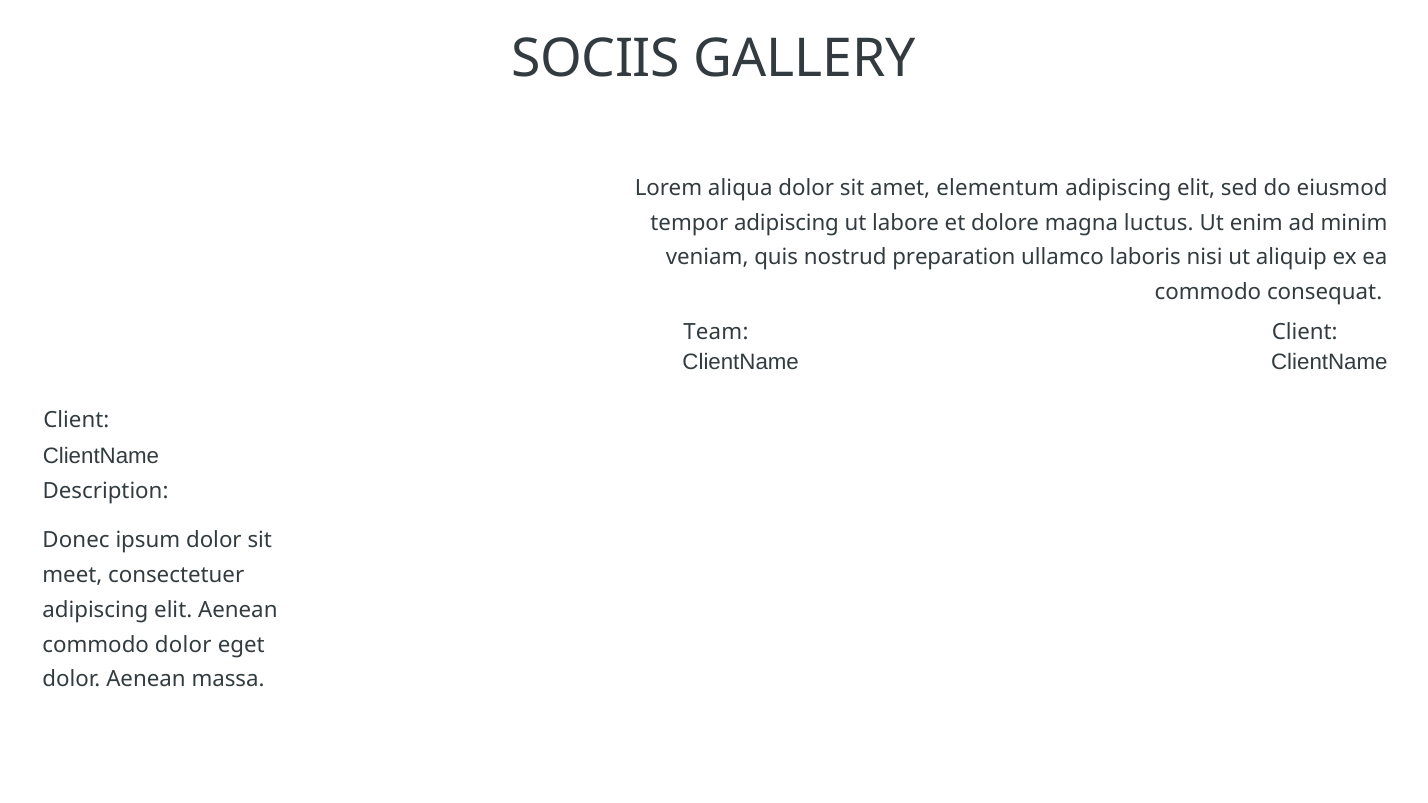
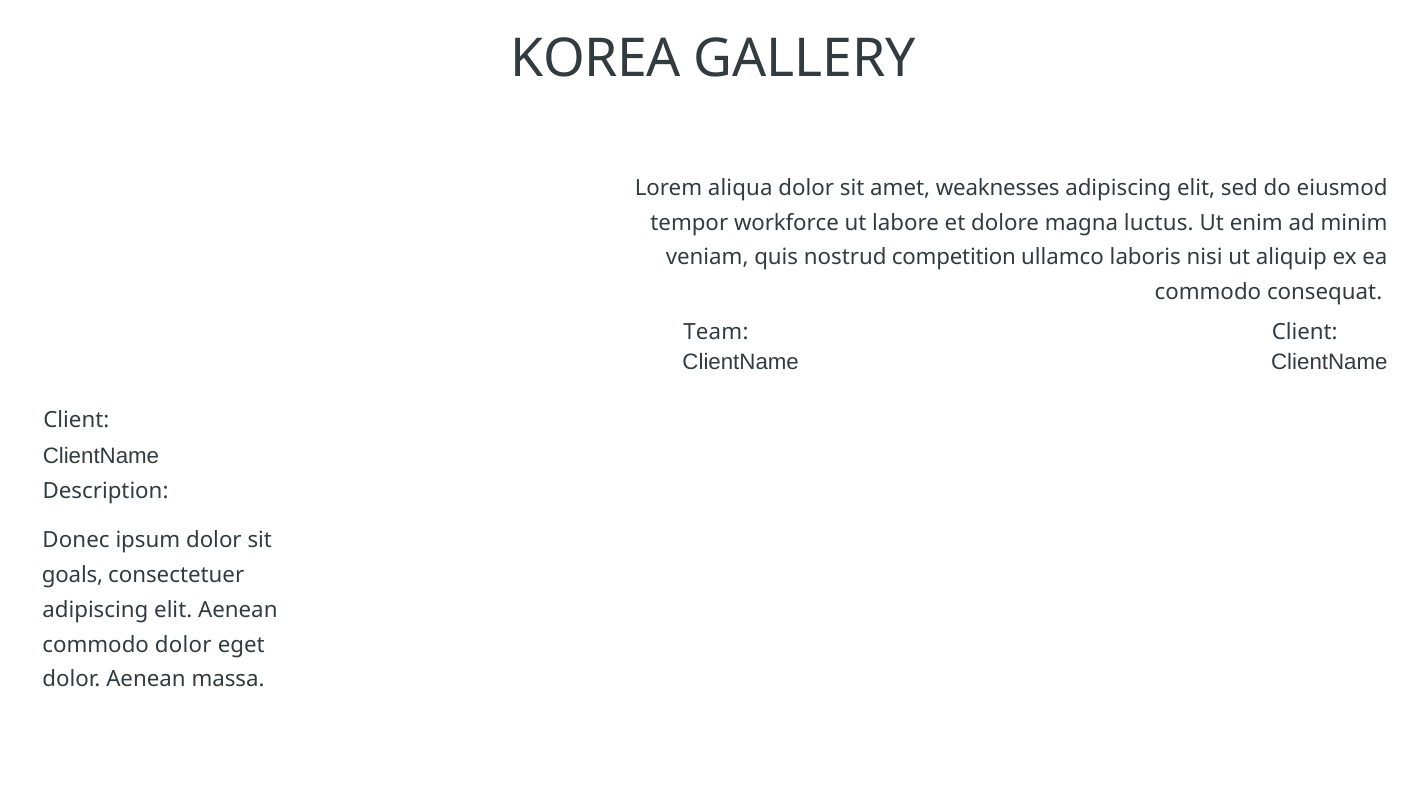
SOCIIS: SOCIIS -> KOREA
elementum: elementum -> weaknesses
tempor adipiscing: adipiscing -> workforce
preparation: preparation -> competition
meet: meet -> goals
